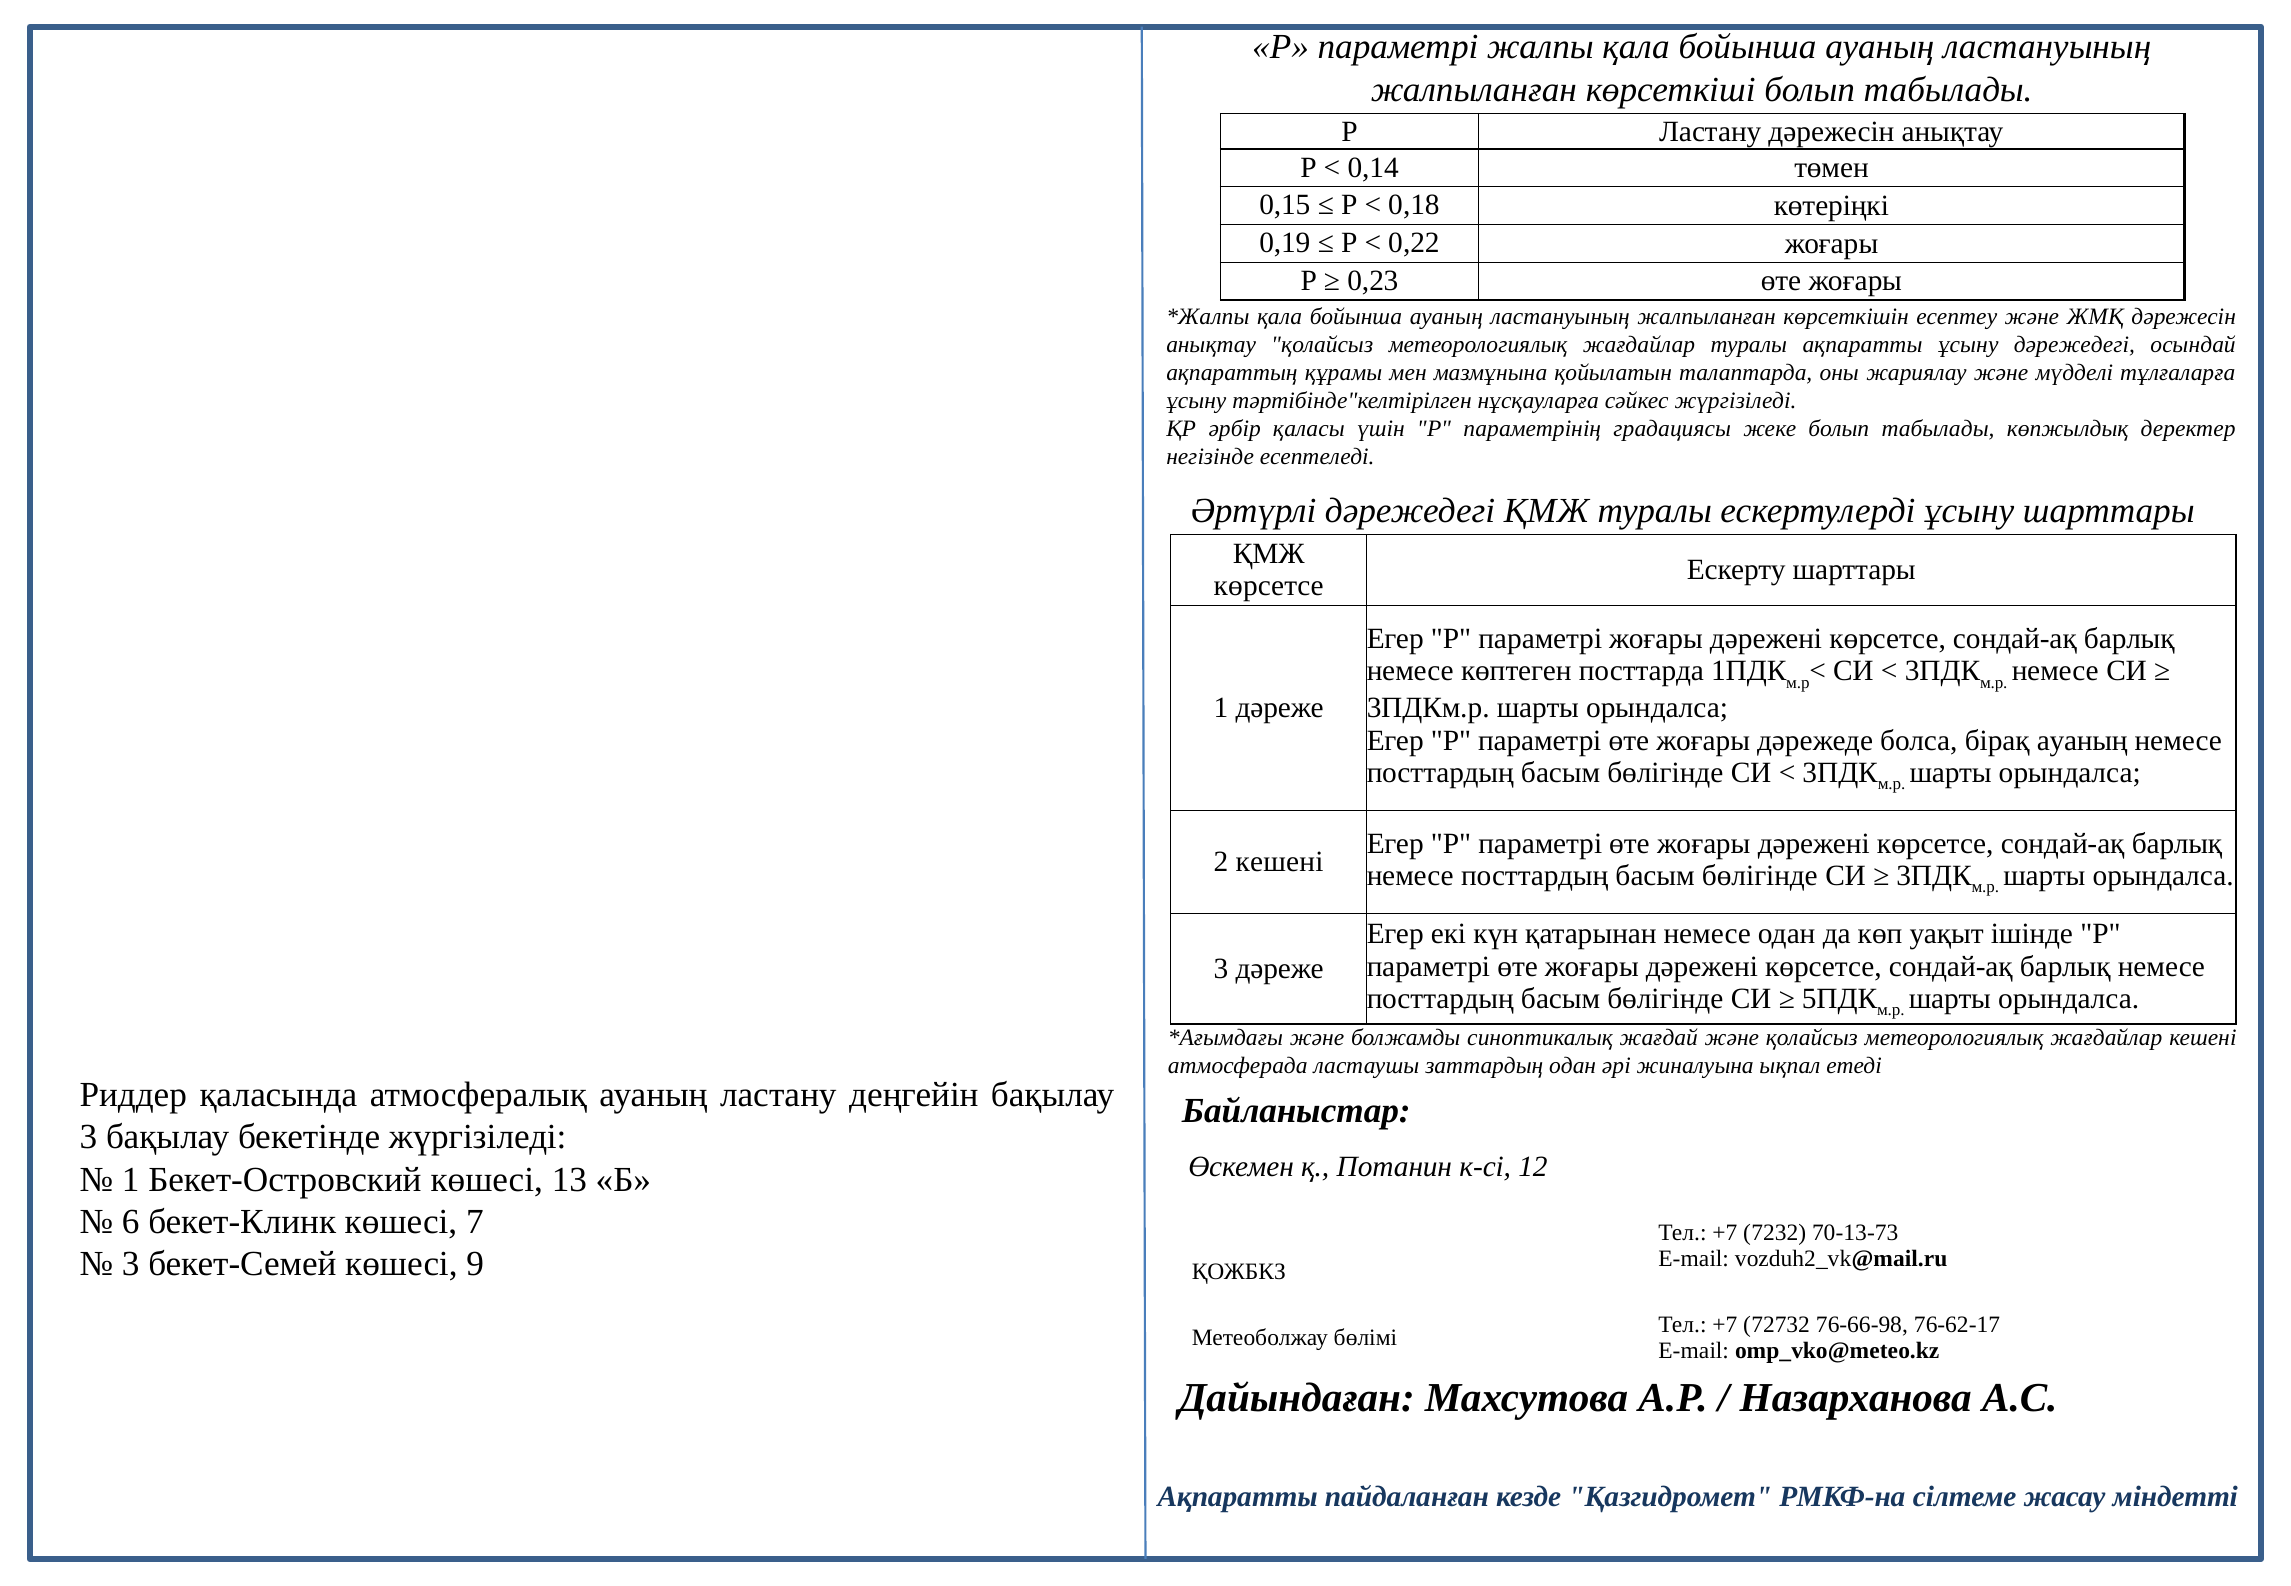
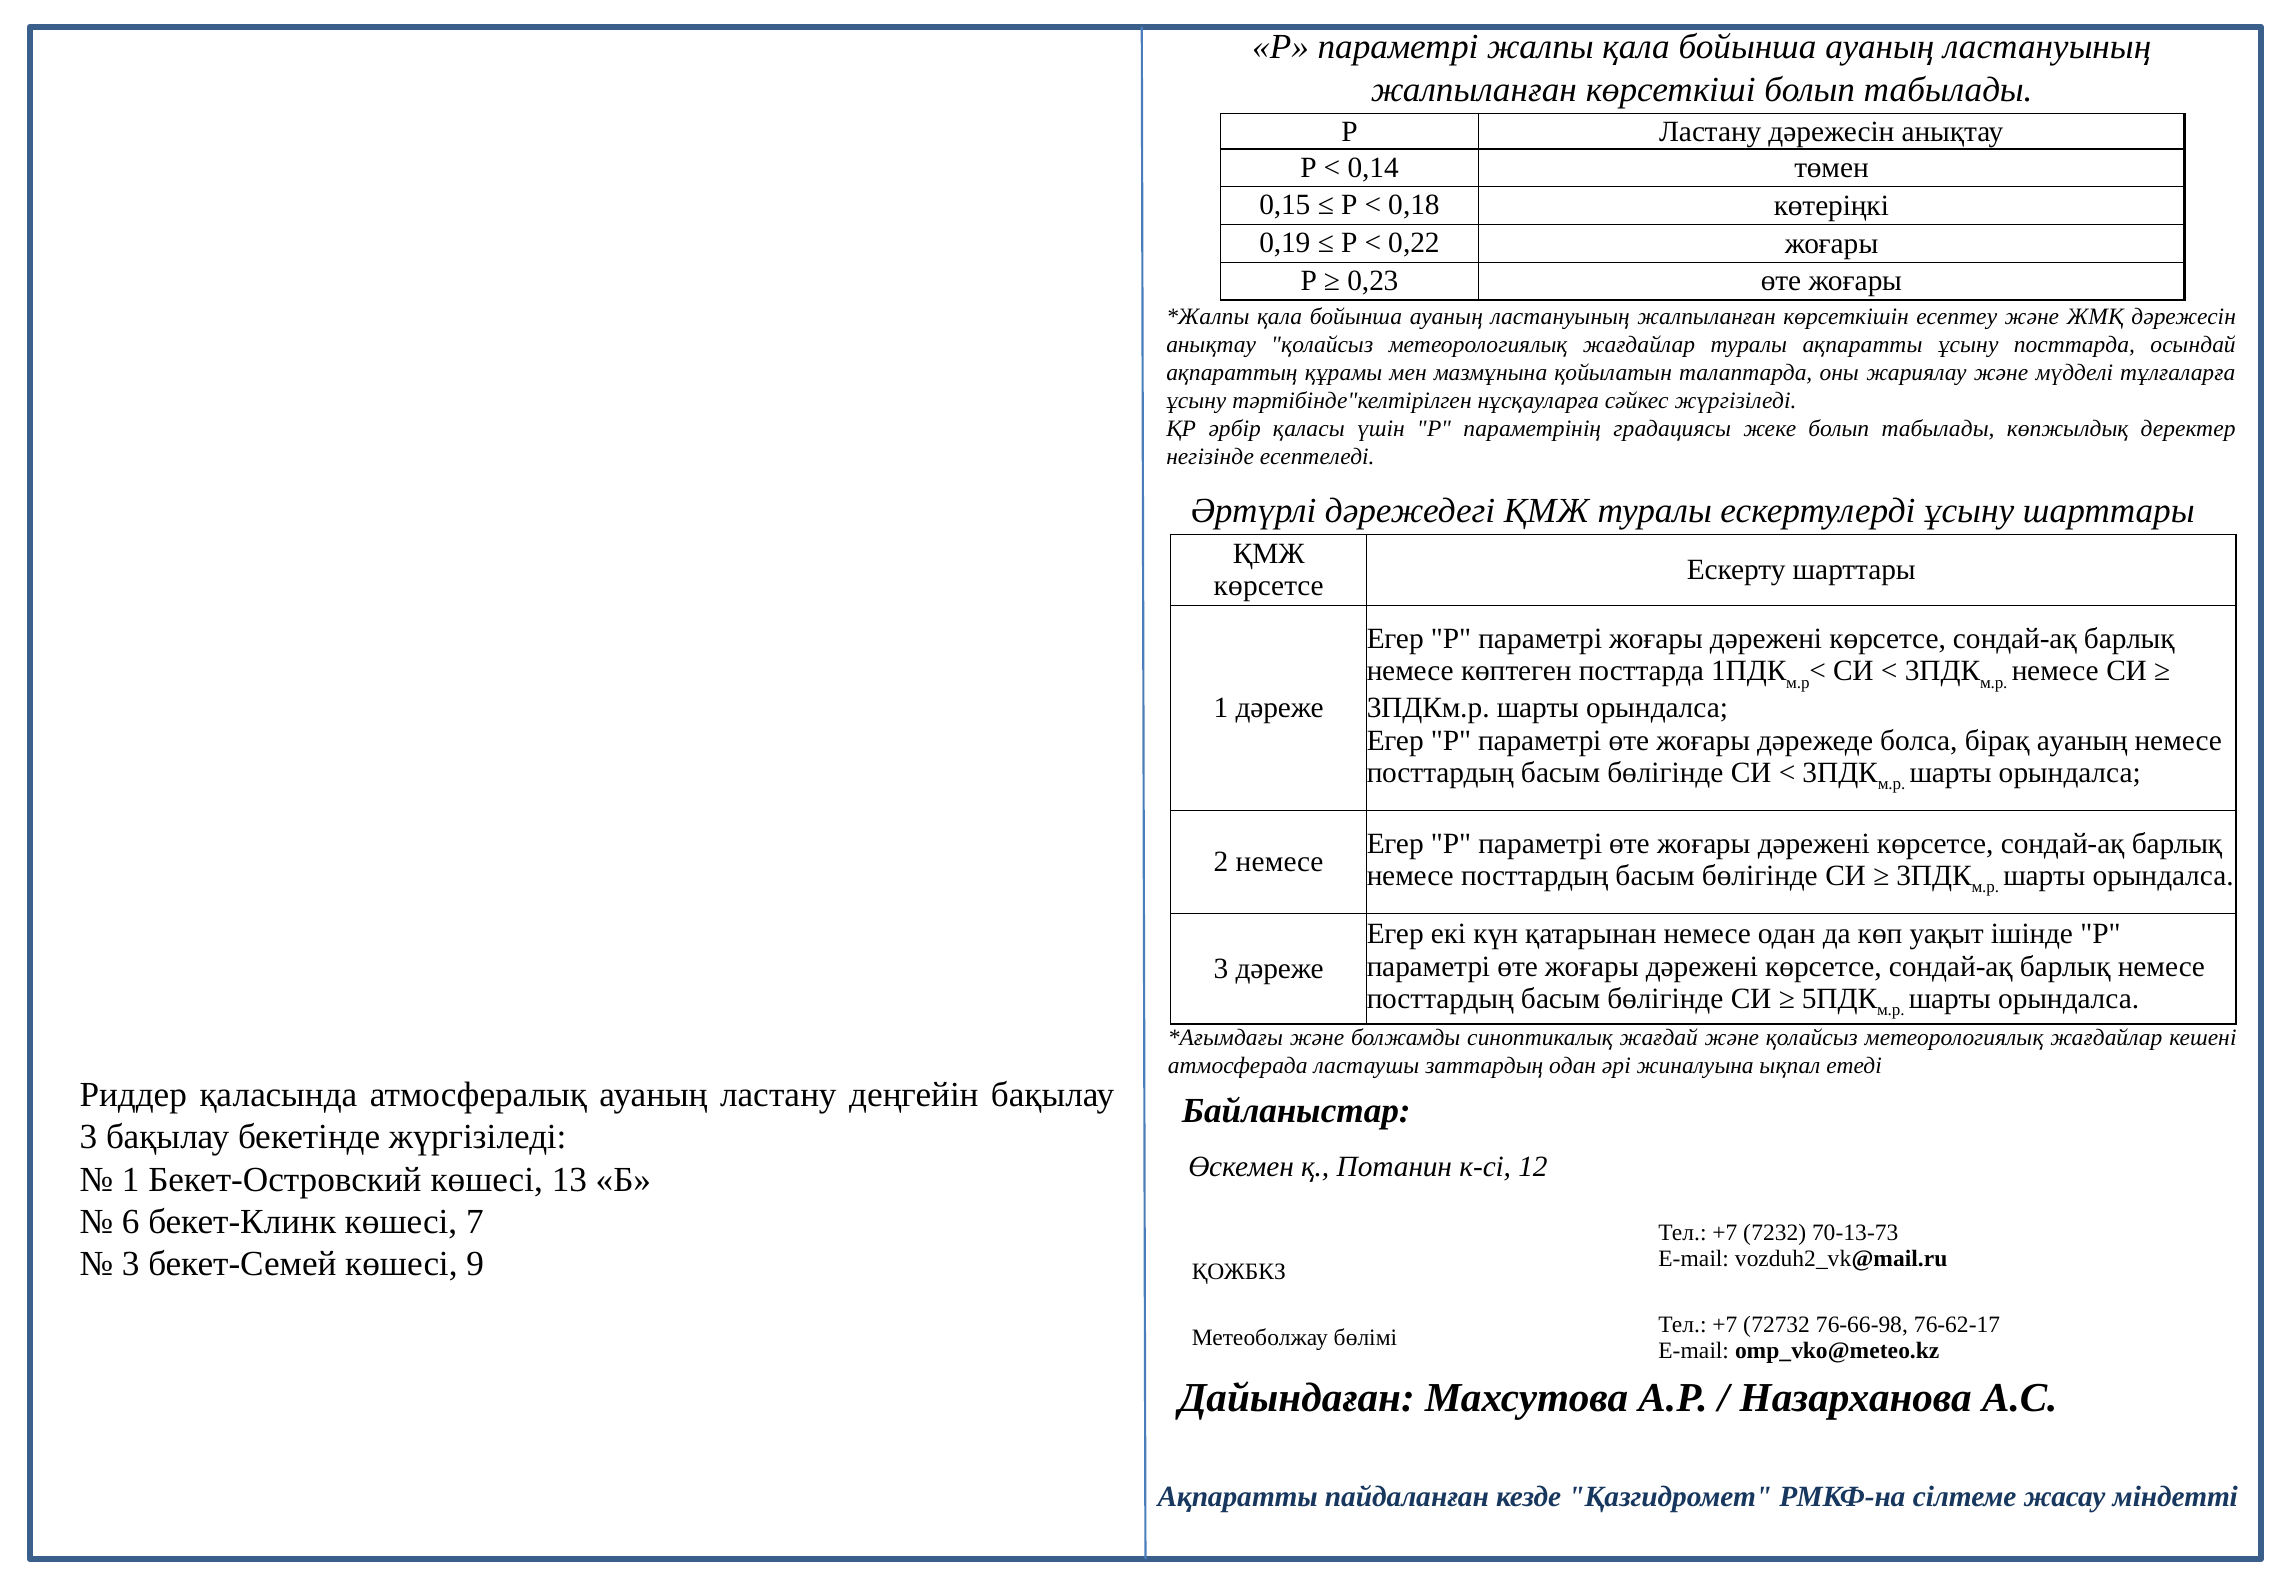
ұсыну дәрежедегі: дәрежедегі -> посттарда
2 кешені: кешені -> немесе
